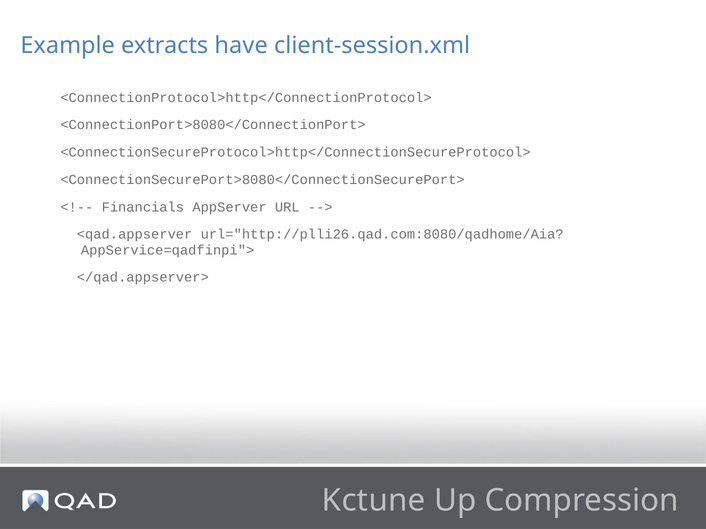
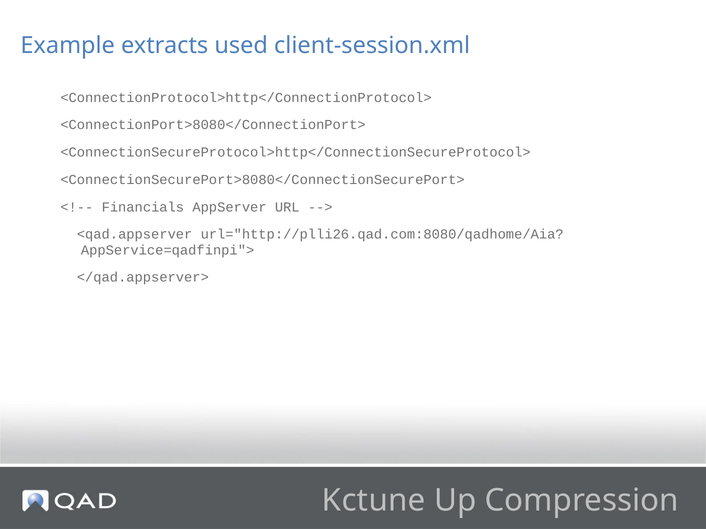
have: have -> used
